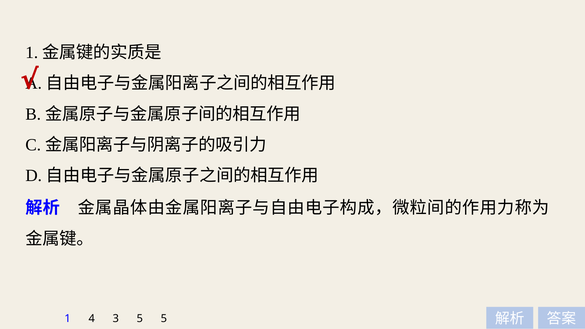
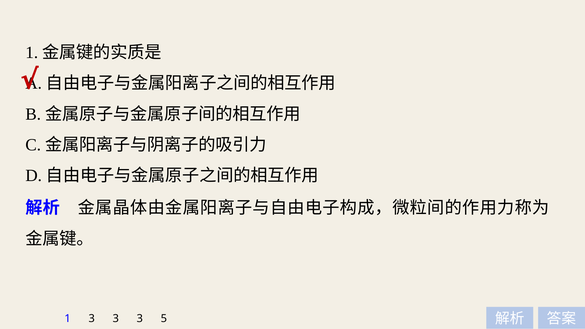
1 4: 4 -> 3
5 at (140, 319): 5 -> 3
